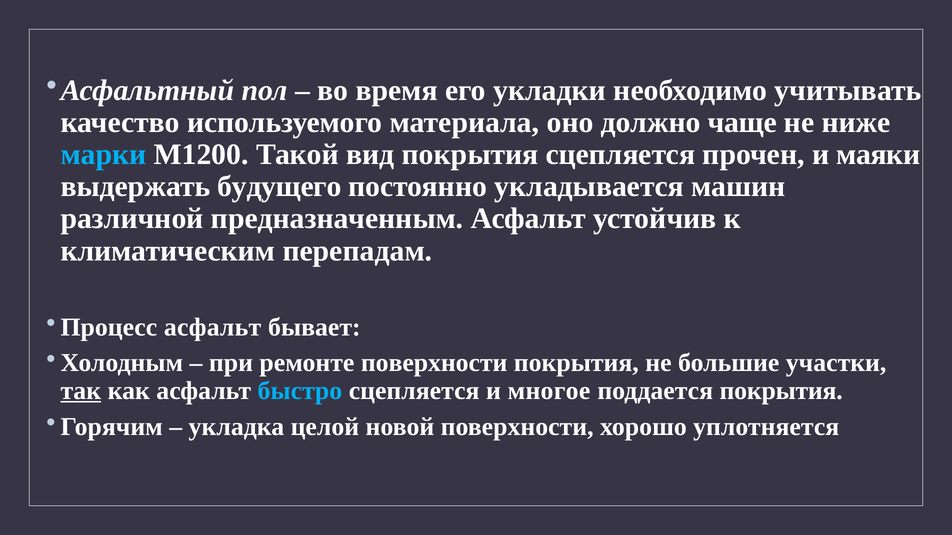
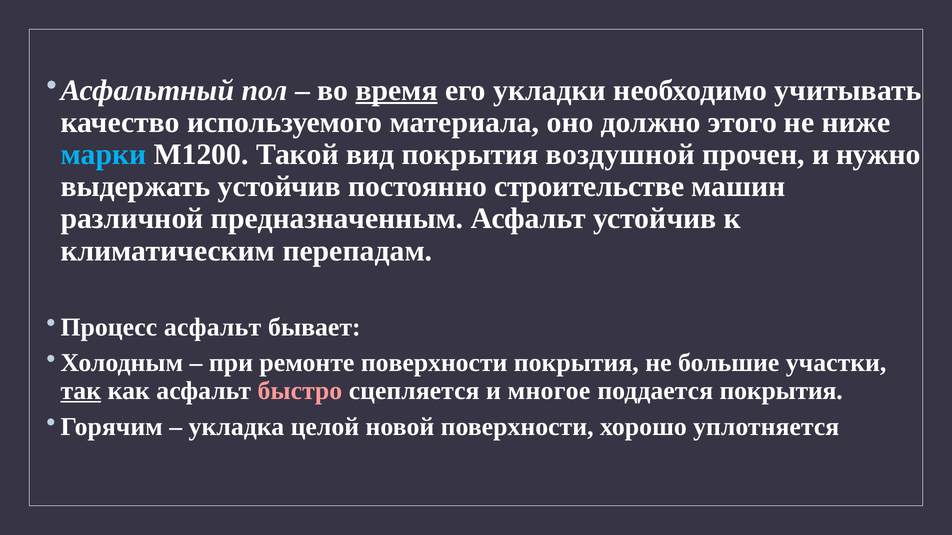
время underline: none -> present
чаще: чаще -> этого
покрытия сцепляется: сцепляется -> воздушной
маяки: маяки -> нужно
выдержать будущего: будущего -> устойчив
укладывается: укладывается -> строительстве
быстро colour: light blue -> pink
